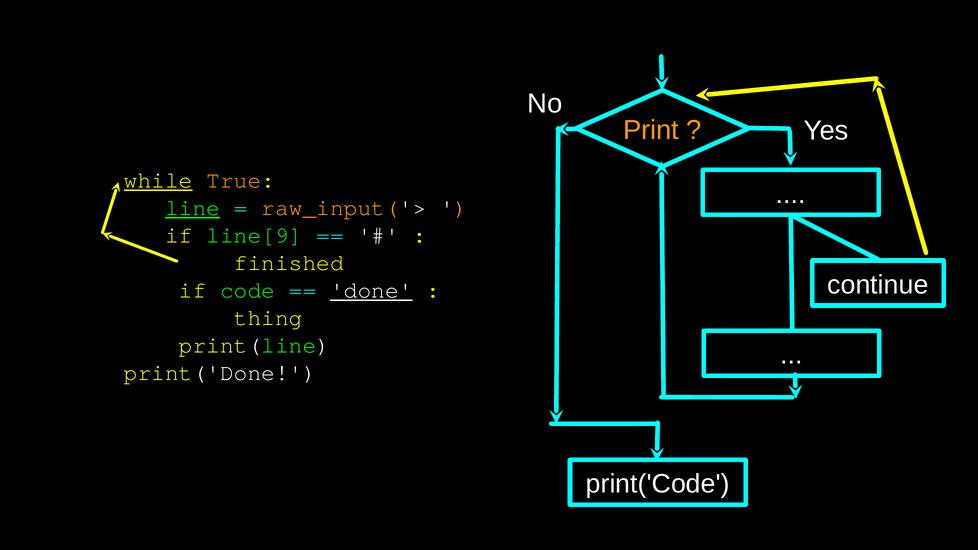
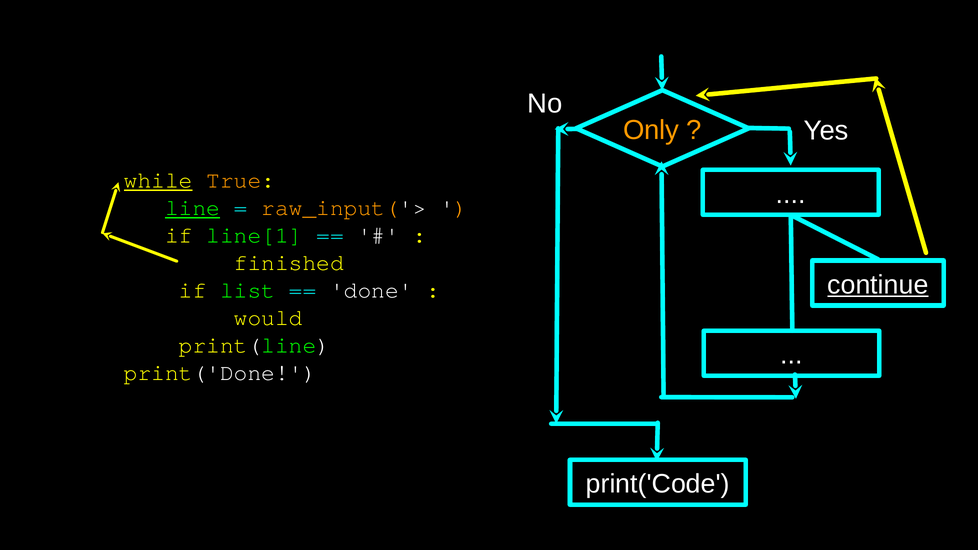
Print: Print -> Only
line[9: line[9 -> line[1
continue underline: none -> present
code: code -> list
done underline: present -> none
thing: thing -> would
